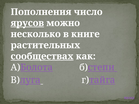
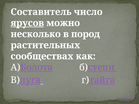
Пополнения: Пополнения -> Составитель
книге: книге -> пород
сообществах underline: present -> none
